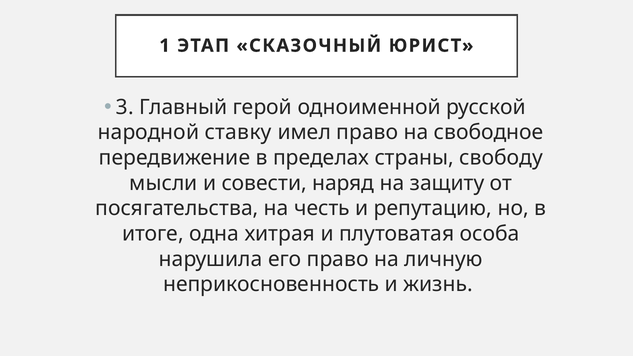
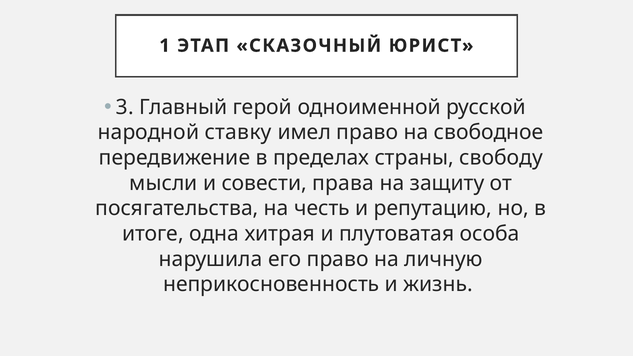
наряд: наряд -> права
